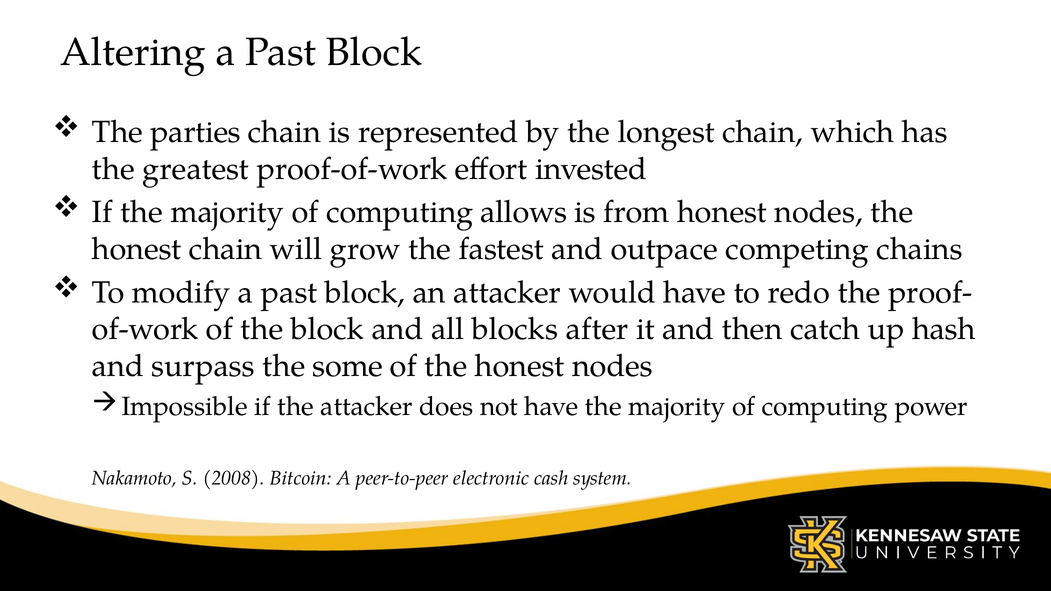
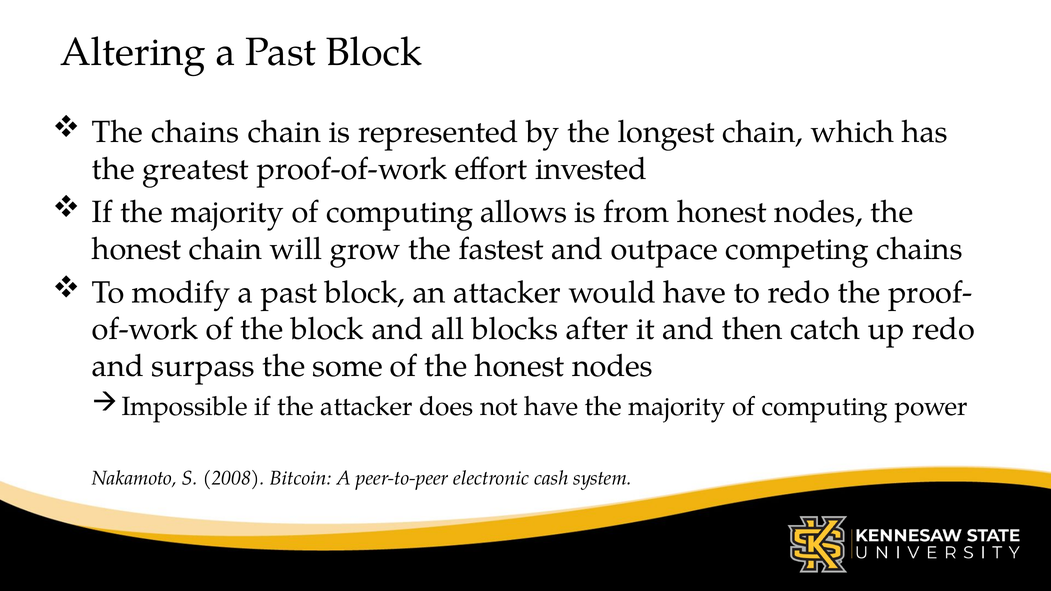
The parties: parties -> chains
up hash: hash -> redo
